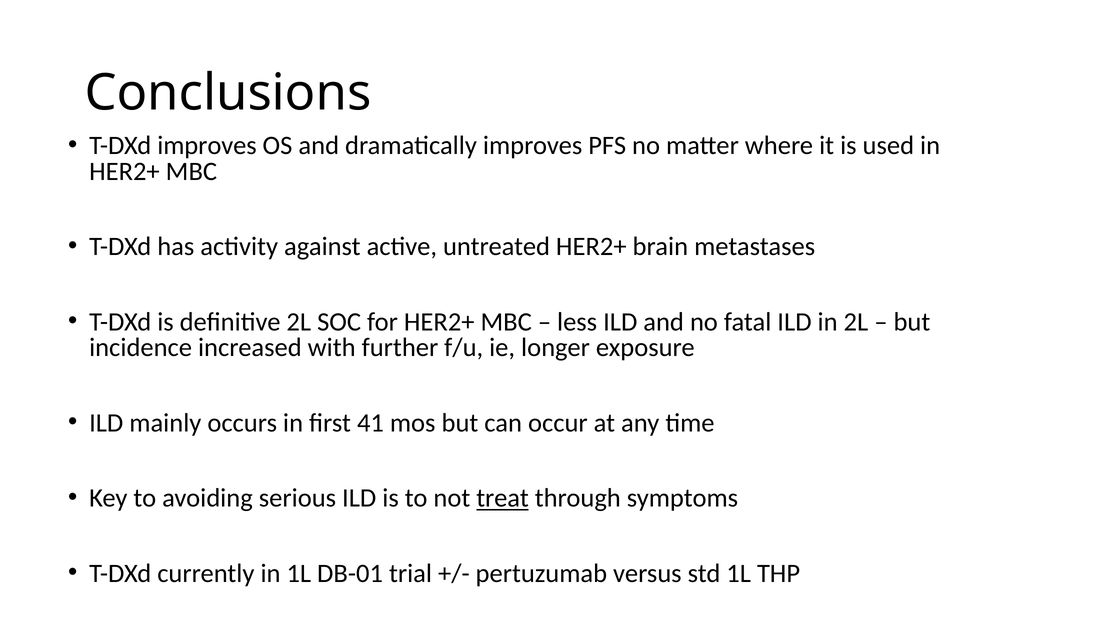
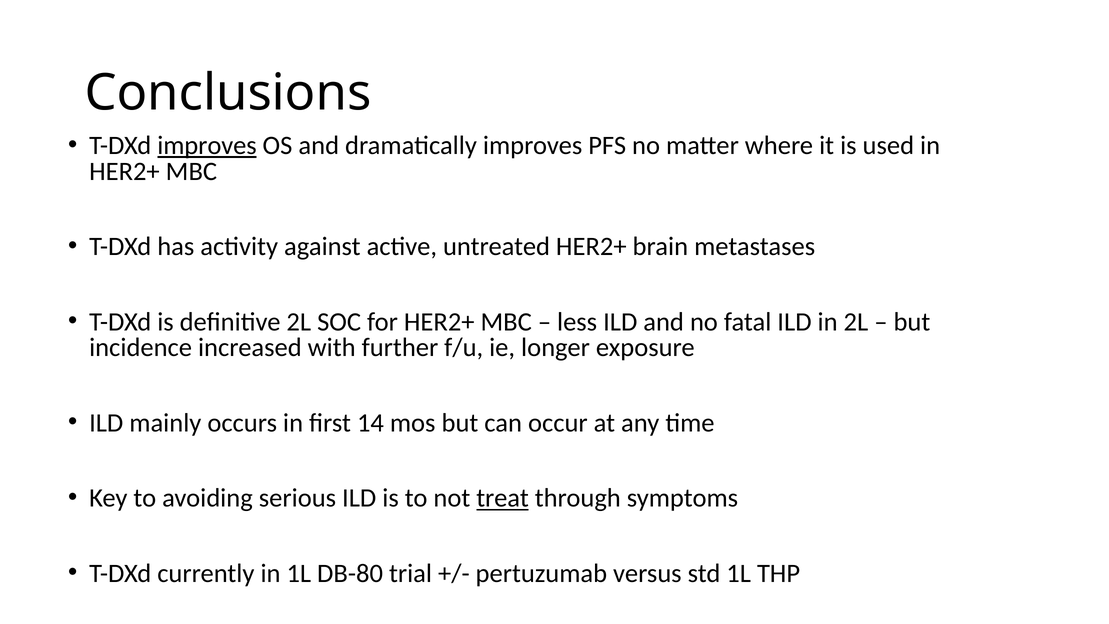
improves at (207, 146) underline: none -> present
41: 41 -> 14
DB-01: DB-01 -> DB-80
